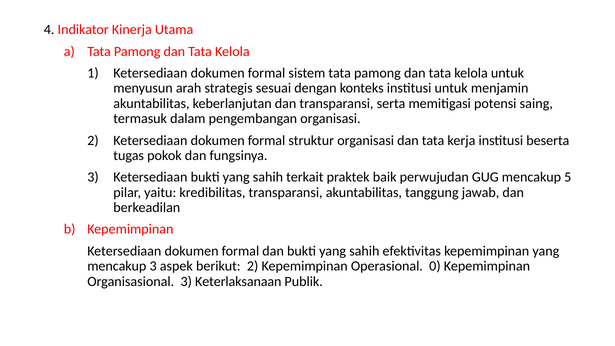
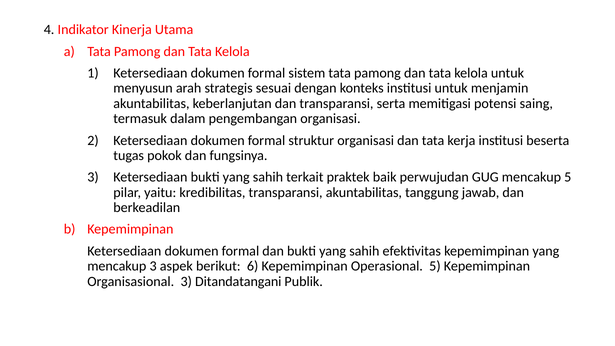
berikut 2: 2 -> 6
Operasional 0: 0 -> 5
Keterlaksanaan: Keterlaksanaan -> Ditandatangani
